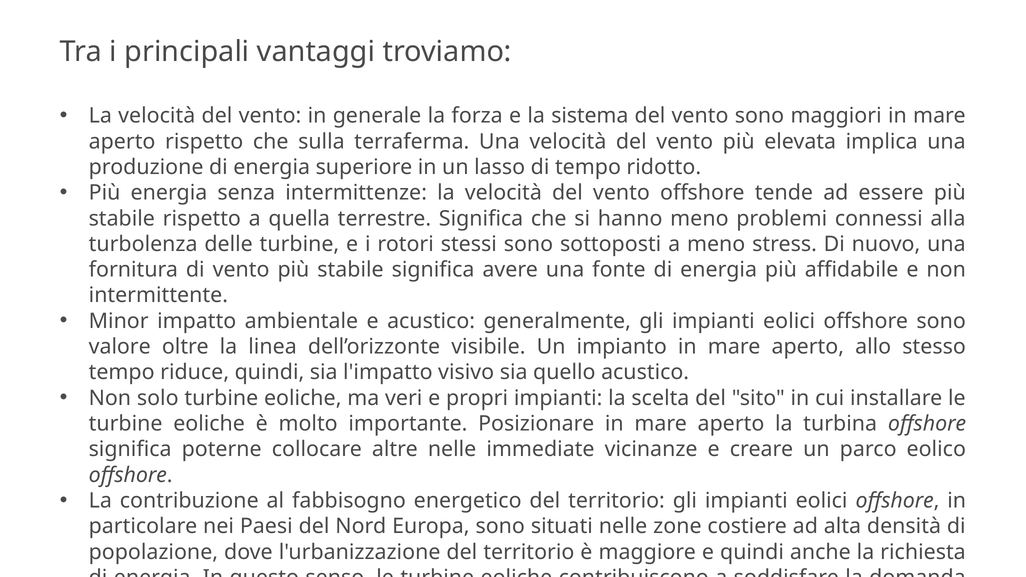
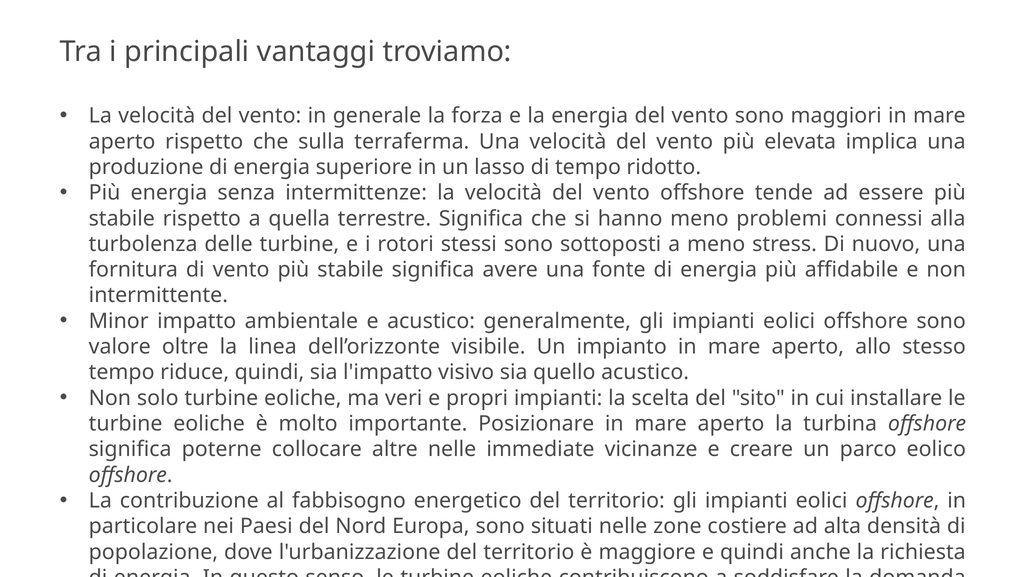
la sistema: sistema -> energia
